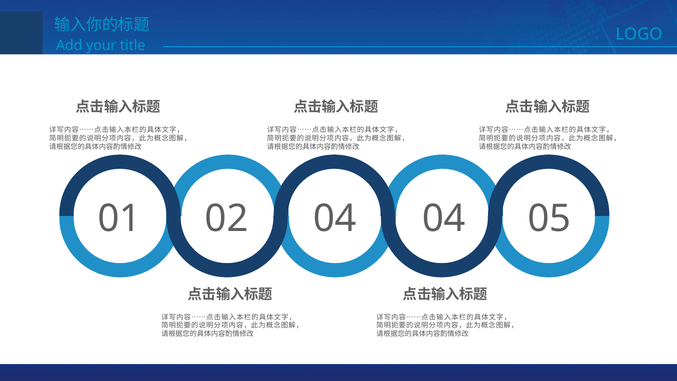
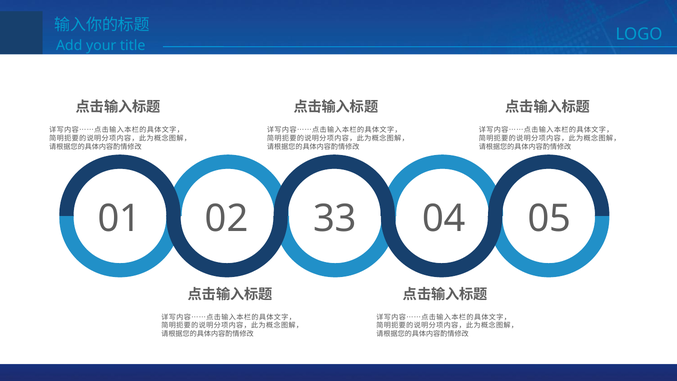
02 04: 04 -> 33
